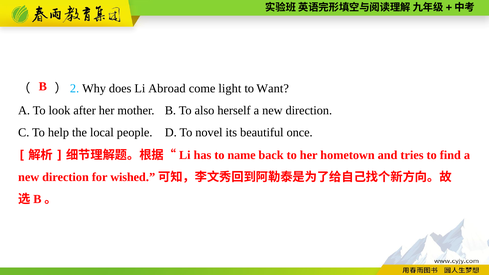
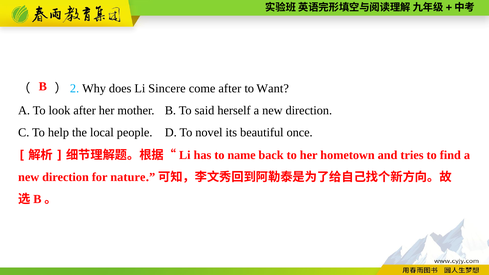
Abroad: Abroad -> Sincere
come light: light -> after
also: also -> said
wished: wished -> nature
